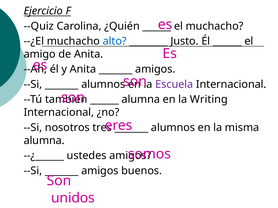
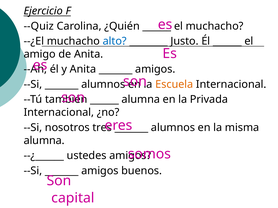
Escuela colour: purple -> orange
Writing: Writing -> Privada
unidos: unidos -> capital
